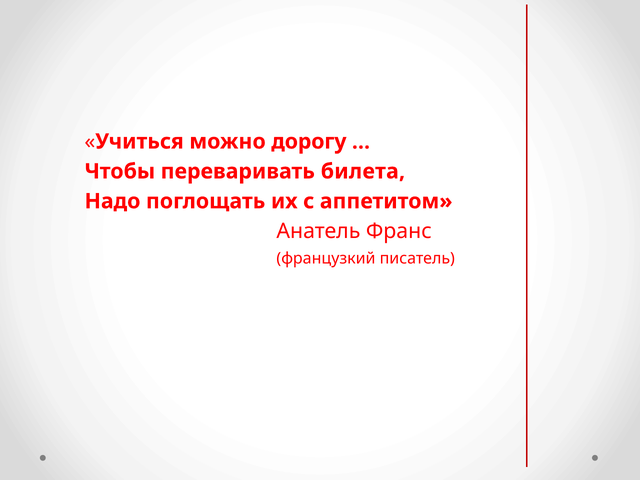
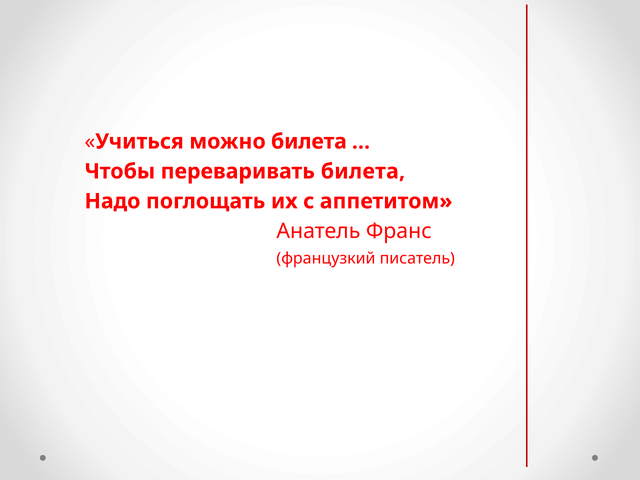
можно дорогу: дорогу -> билета
